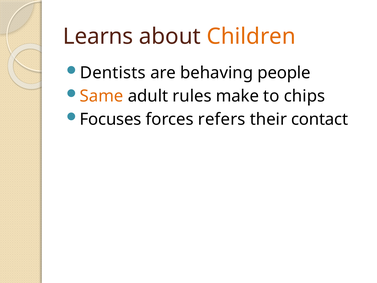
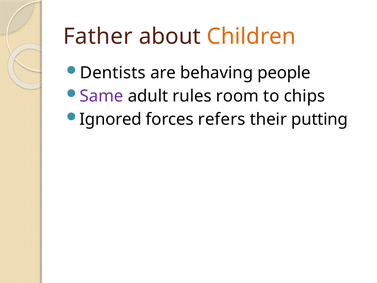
Learns: Learns -> Father
Same colour: orange -> purple
make: make -> room
Focuses: Focuses -> Ignored
contact: contact -> putting
